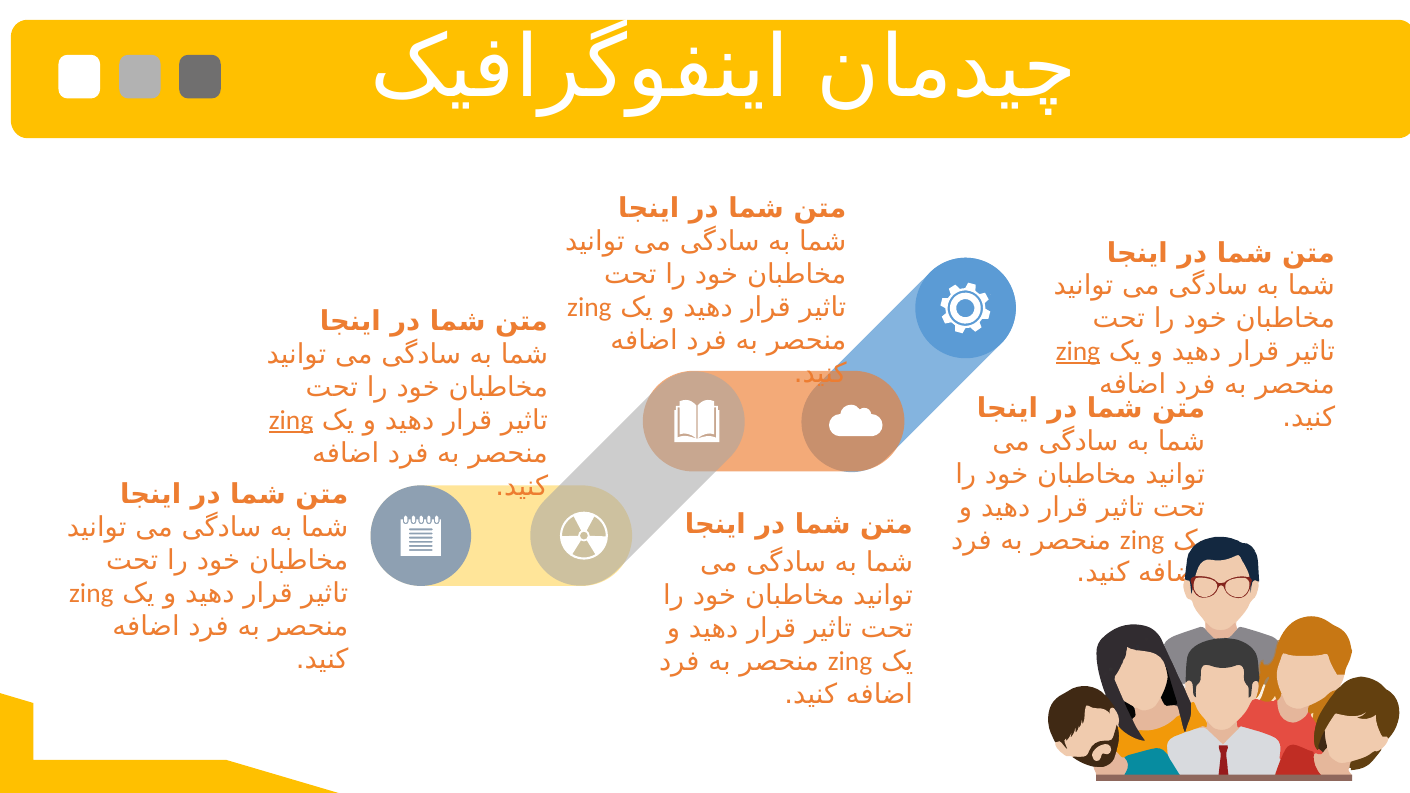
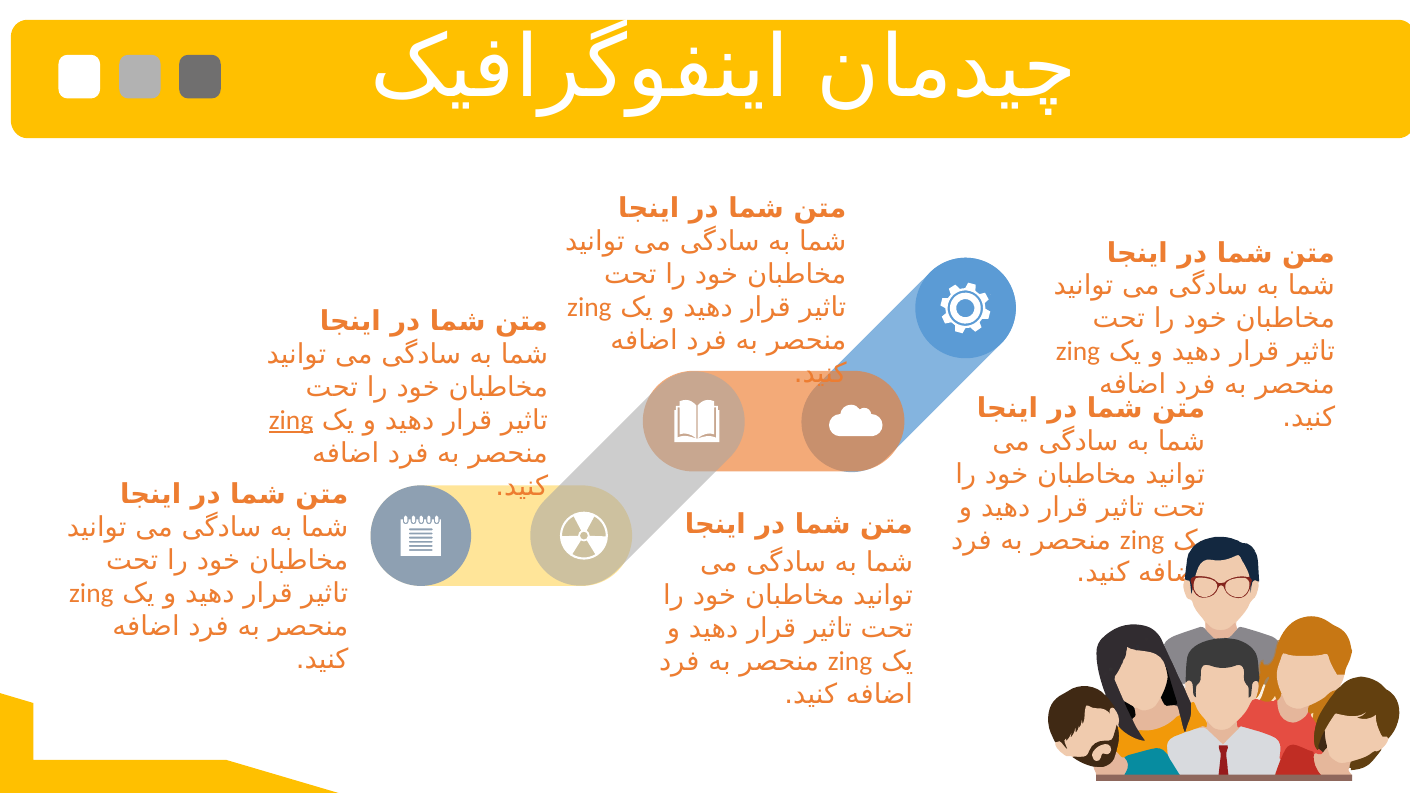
zing at (1078, 352) underline: present -> none
